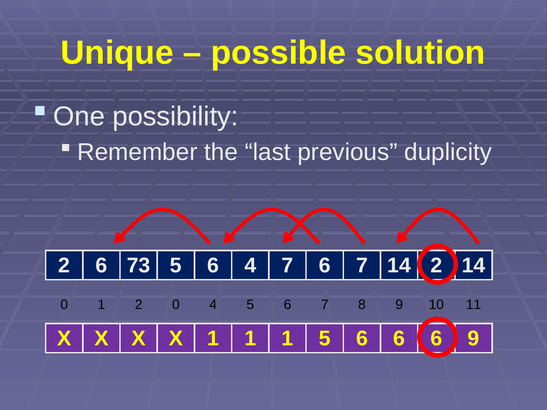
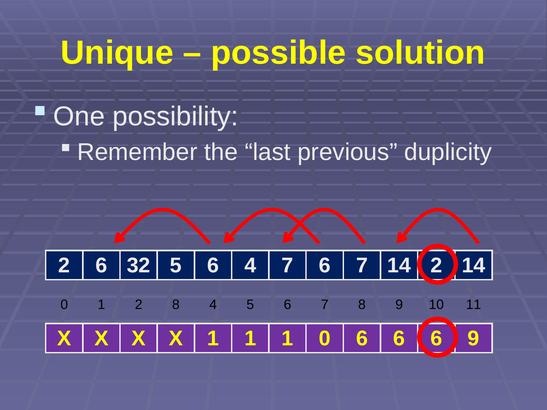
73: 73 -> 32
2 0: 0 -> 8
1 5: 5 -> 0
